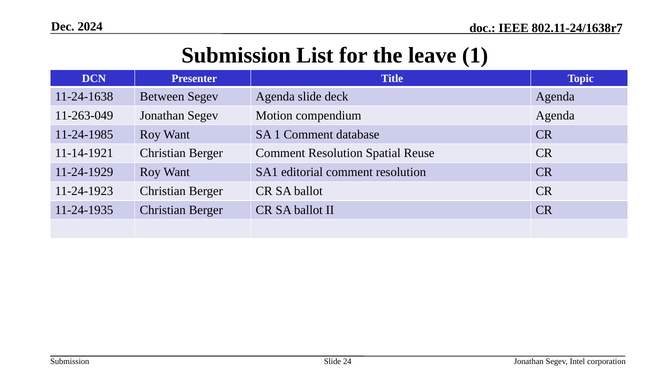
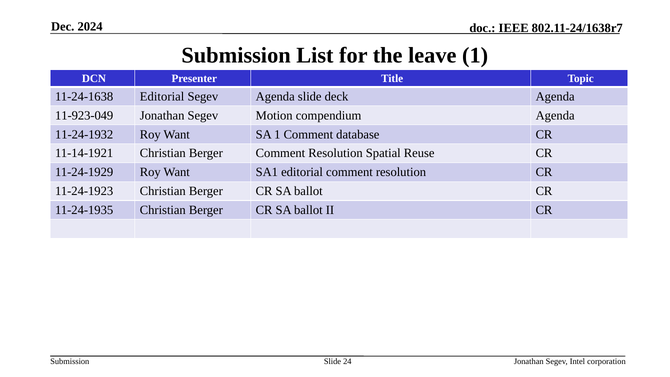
11-24-1638 Between: Between -> Editorial
11-263-049: 11-263-049 -> 11-923-049
11-24-1985: 11-24-1985 -> 11-24-1932
